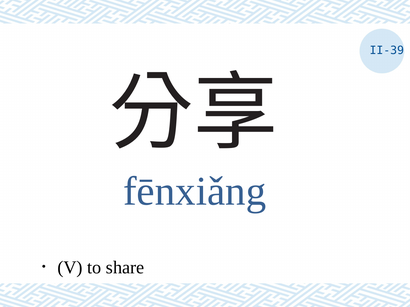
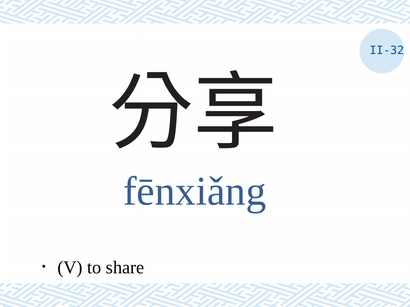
II-39: II-39 -> II-32
